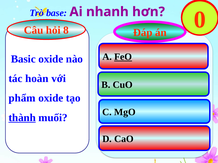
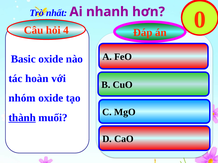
base: base -> nhất
8: 8 -> 4
FeO underline: present -> none
phẩm: phẩm -> nhóm
